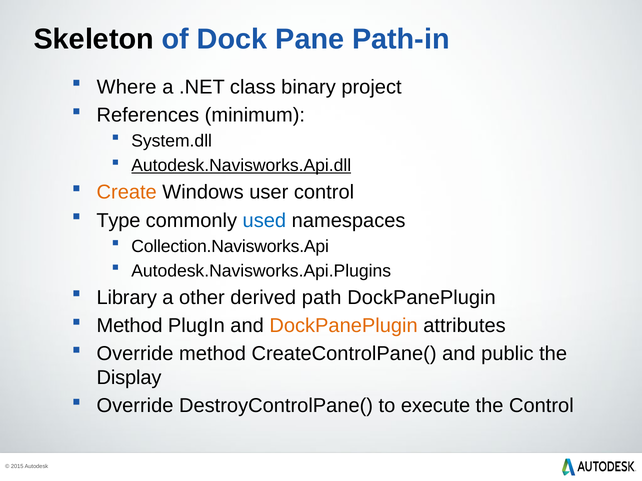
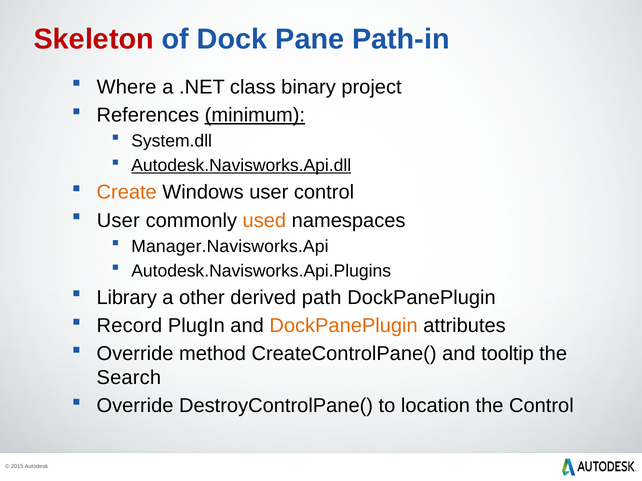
Skeleton colour: black -> red
minimum underline: none -> present
Type at (118, 221): Type -> User
used colour: blue -> orange
Collection.Navisworks.Api: Collection.Navisworks.Api -> Manager.Navisworks.Api
Method at (130, 326): Method -> Record
public: public -> tooltip
Display: Display -> Search
execute: execute -> location
